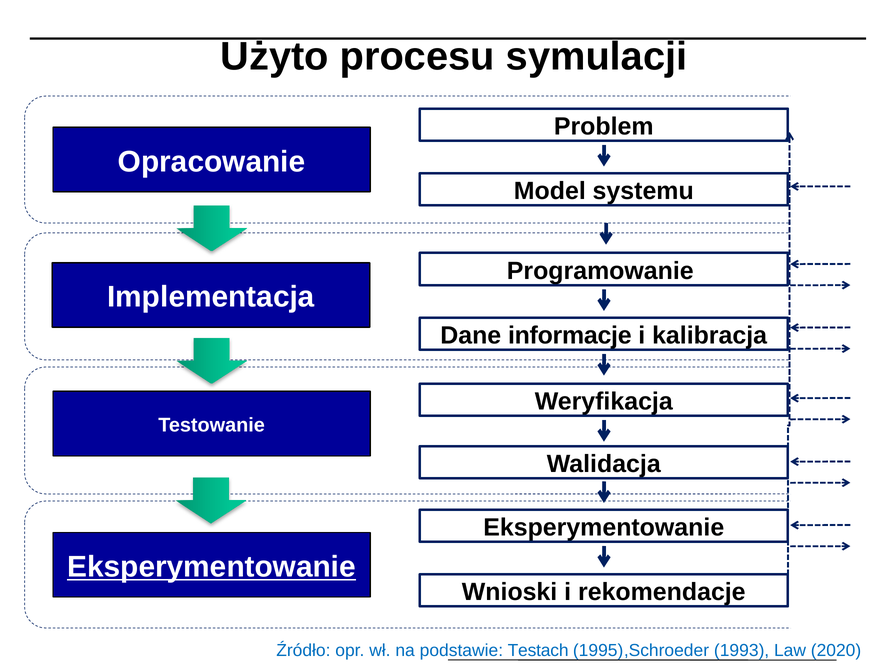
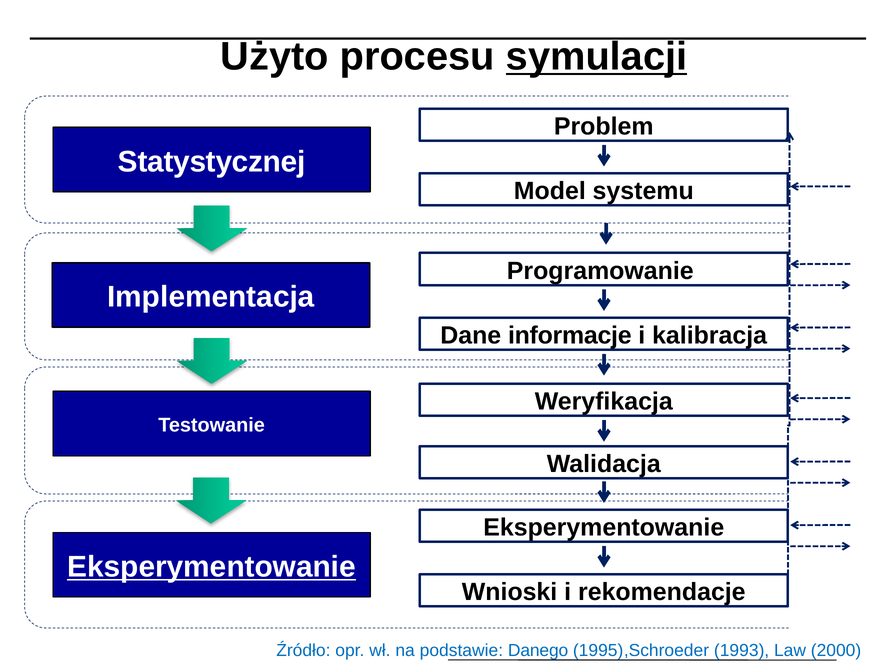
symulacji underline: none -> present
Opracowanie: Opracowanie -> Statystycznej
Testach: Testach -> Danego
2020: 2020 -> 2000
